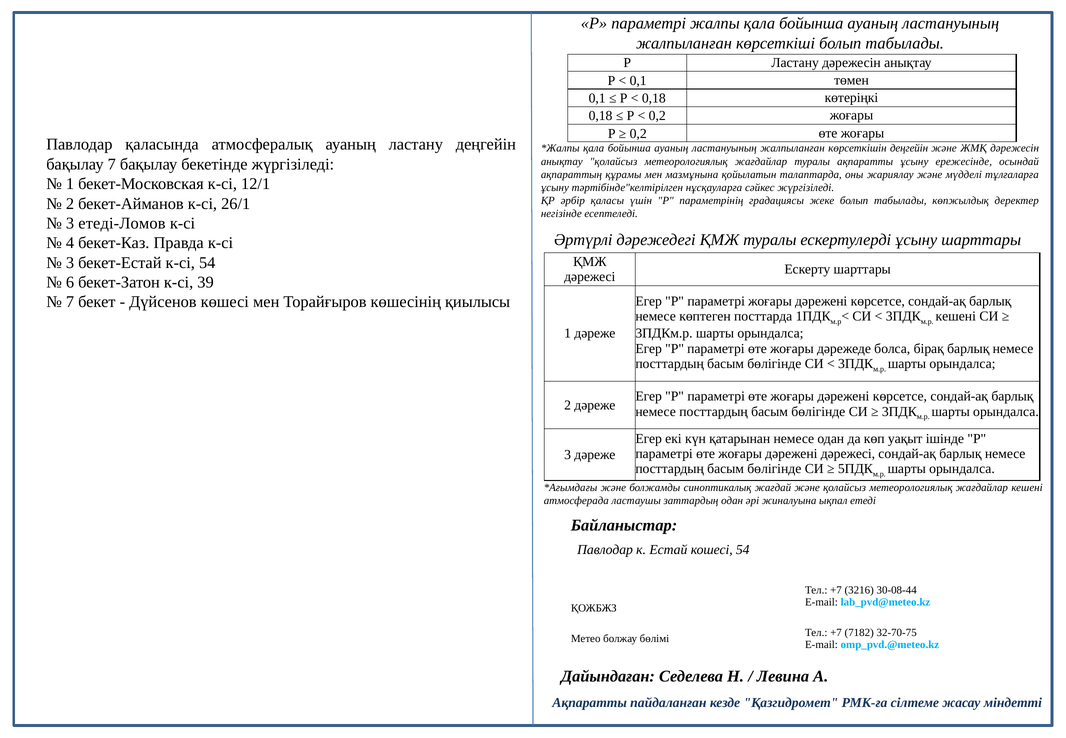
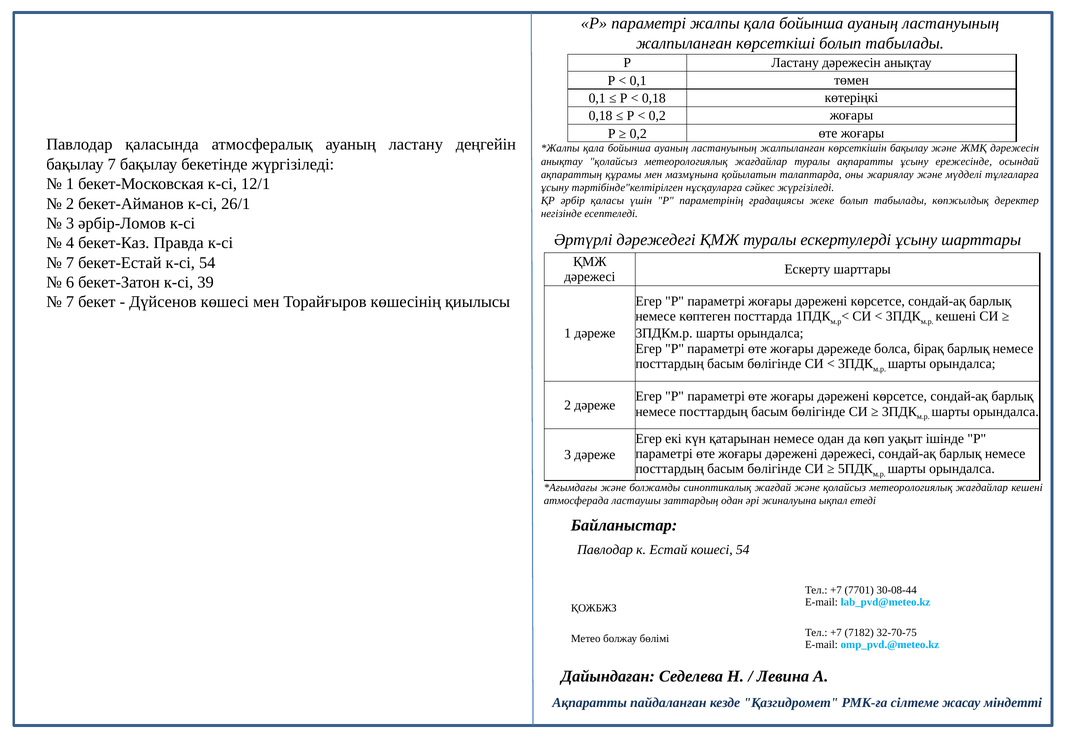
көрсеткішін деңгейін: деңгейін -> бақылау
етеді-Ломов: етеді-Ломов -> әрбір-Ломов
3 at (70, 263): 3 -> 7
3216: 3216 -> 7701
